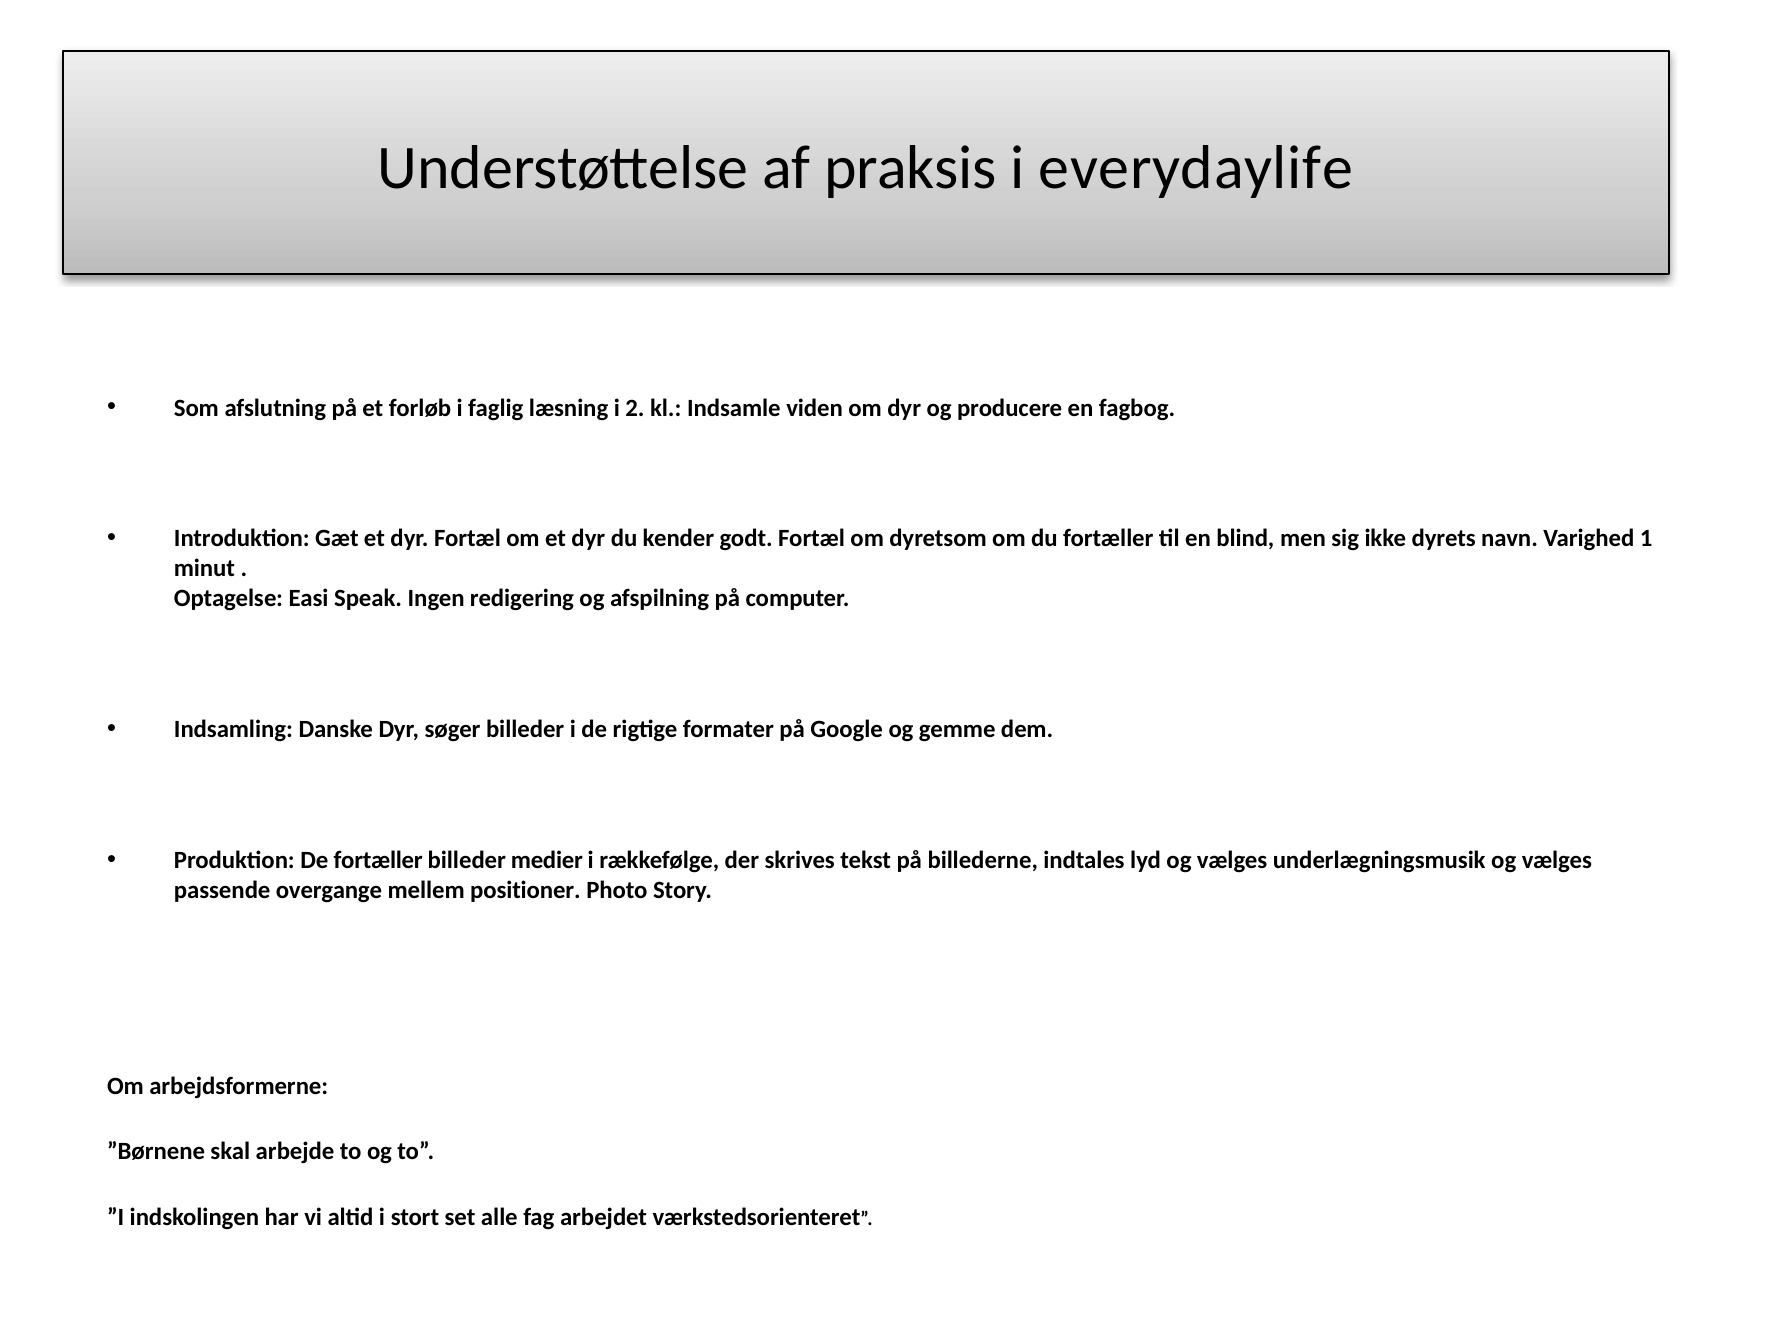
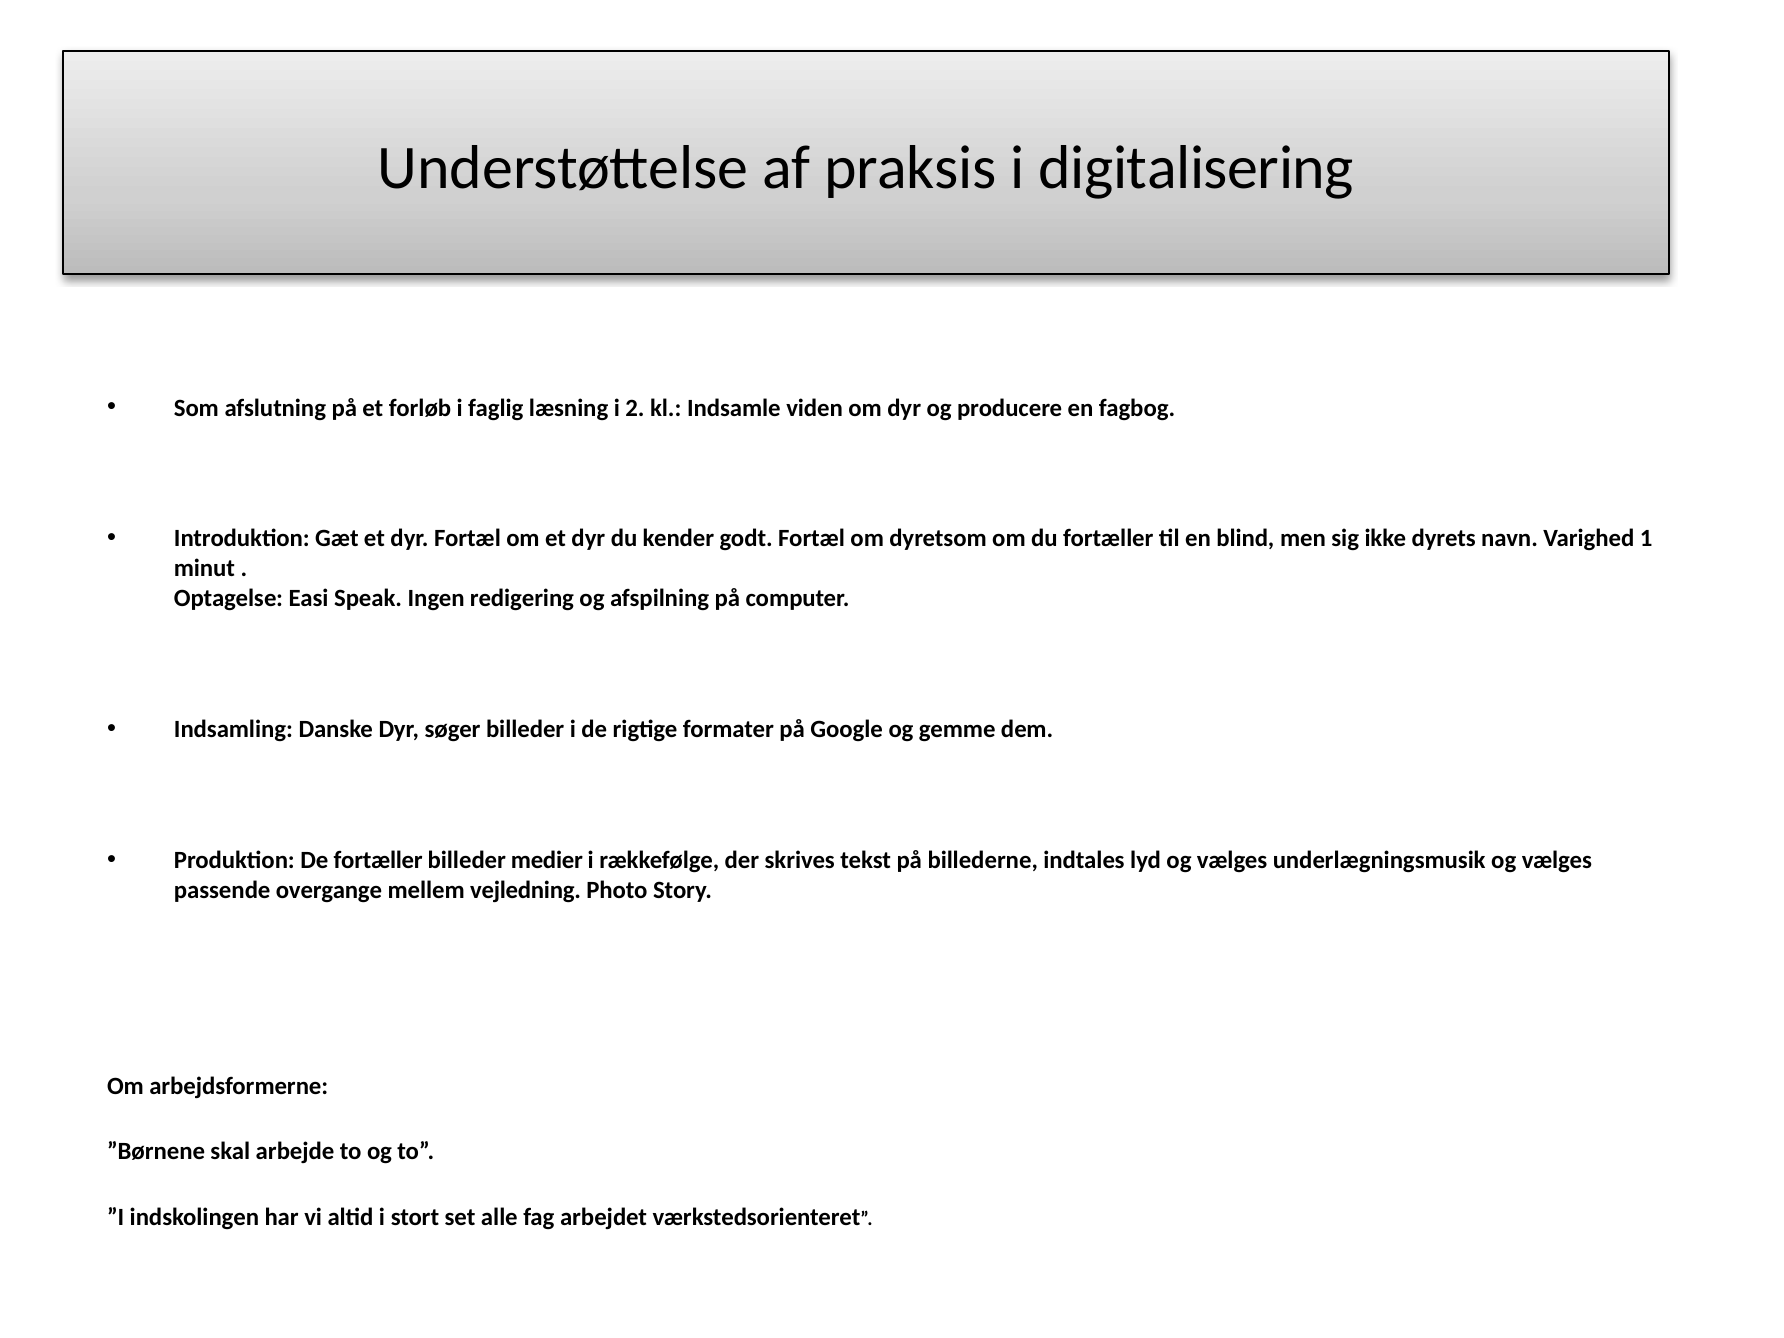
everydaylife: everydaylife -> digitalisering
positioner: positioner -> vejledning
